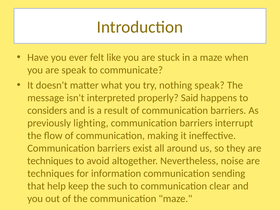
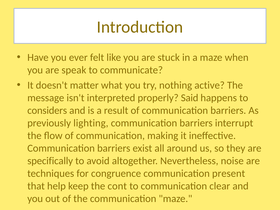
nothing speak: speak -> active
techniques at (50, 161): techniques -> specifically
information: information -> congruence
sending: sending -> present
such: such -> cont
